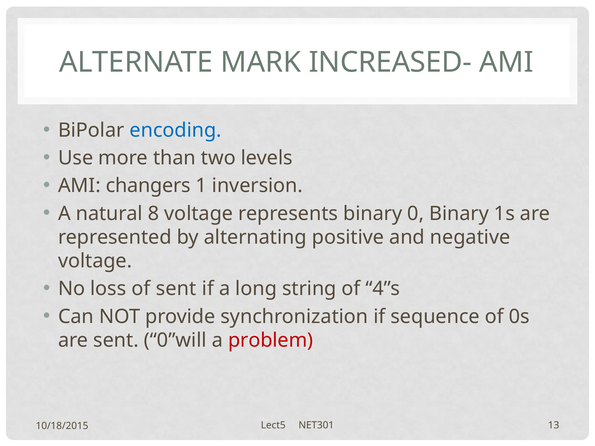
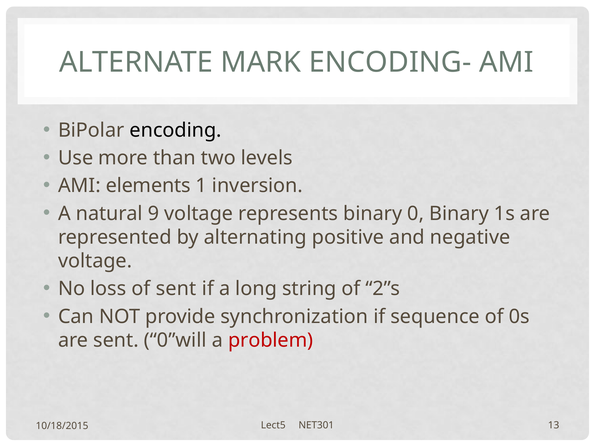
INCREASED-: INCREASED- -> ENCODING-
encoding colour: blue -> black
changers: changers -> elements
8: 8 -> 9
4”s: 4”s -> 2”s
